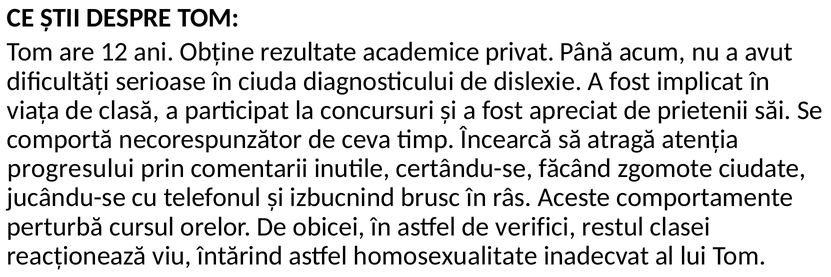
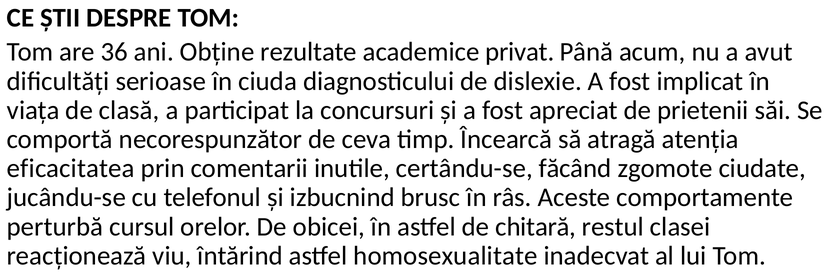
12: 12 -> 36
progresului: progresului -> eficacitatea
verifici: verifici -> chitară
